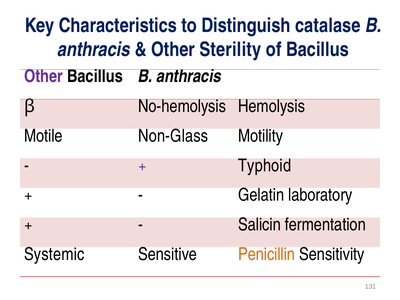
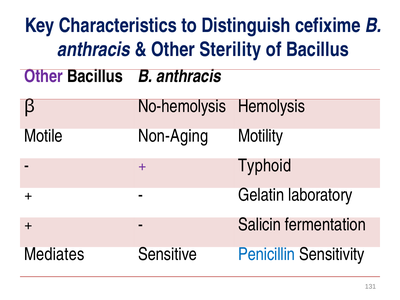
catalase: catalase -> cefixime
Non-Glass: Non-Glass -> Non-Aging
Systemic: Systemic -> Mediates
Penicillin colour: orange -> blue
